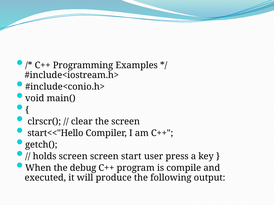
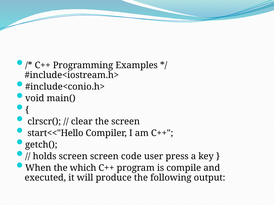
start: start -> code
debug: debug -> which
